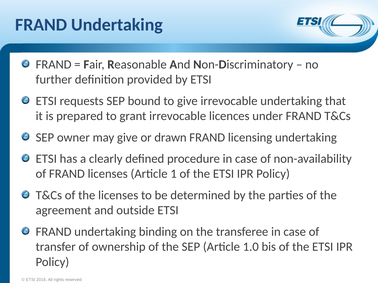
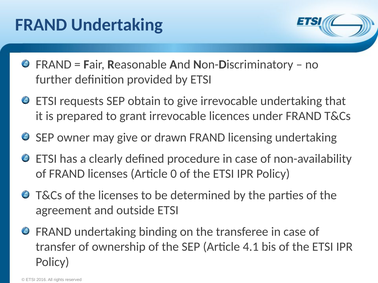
bound: bound -> obtain
1: 1 -> 0
1.0: 1.0 -> 4.1
